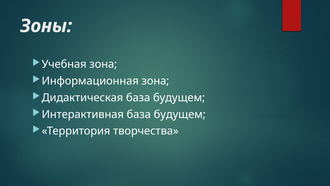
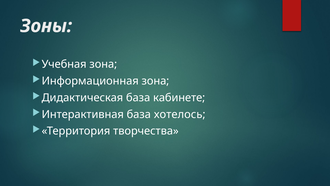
Дидактическая база будущем: будущем -> кабинете
Интерактивная база будущем: будущем -> хотелось
